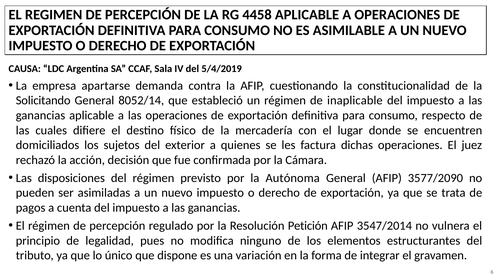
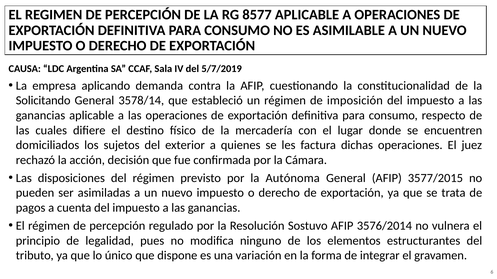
4458: 4458 -> 8577
5/4/2019: 5/4/2019 -> 5/7/2019
apartarse: apartarse -> aplicando
8052/14: 8052/14 -> 3578/14
inaplicable: inaplicable -> imposición
3577/2090: 3577/2090 -> 3577/2015
Petición: Petición -> Sostuvo
3547/2014: 3547/2014 -> 3576/2014
